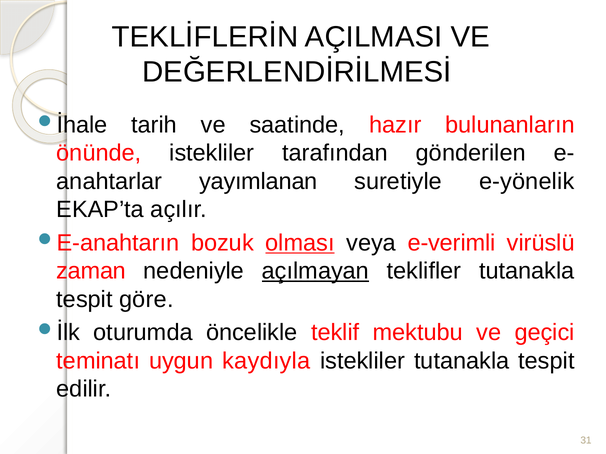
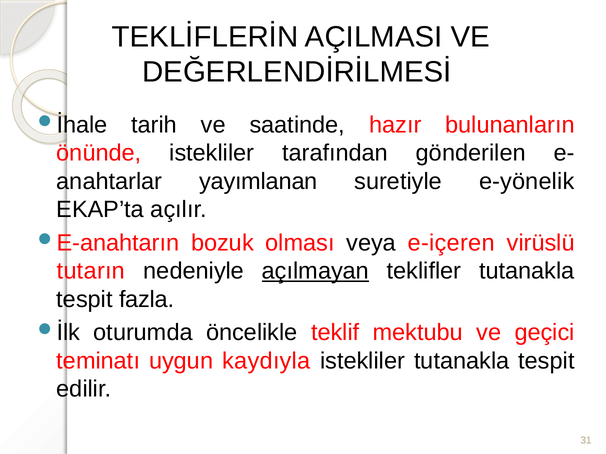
olması underline: present -> none
e-verimli: e-verimli -> e-içeren
zaman: zaman -> tutarın
göre: göre -> fazla
